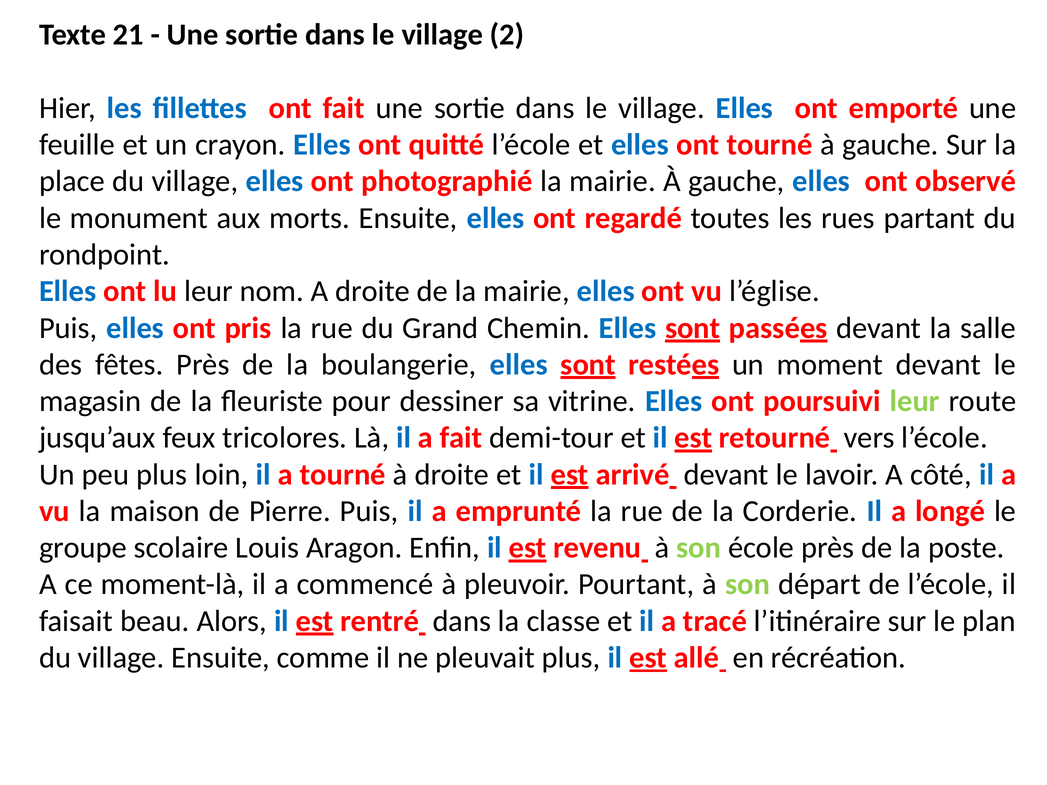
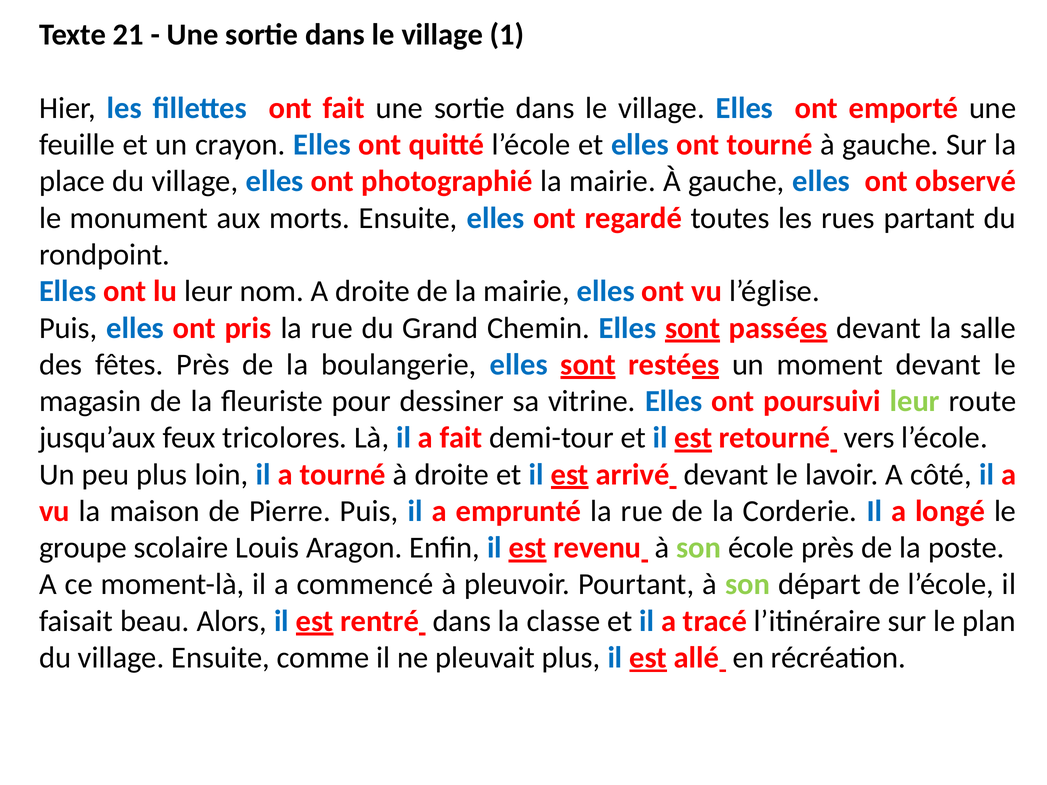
2: 2 -> 1
